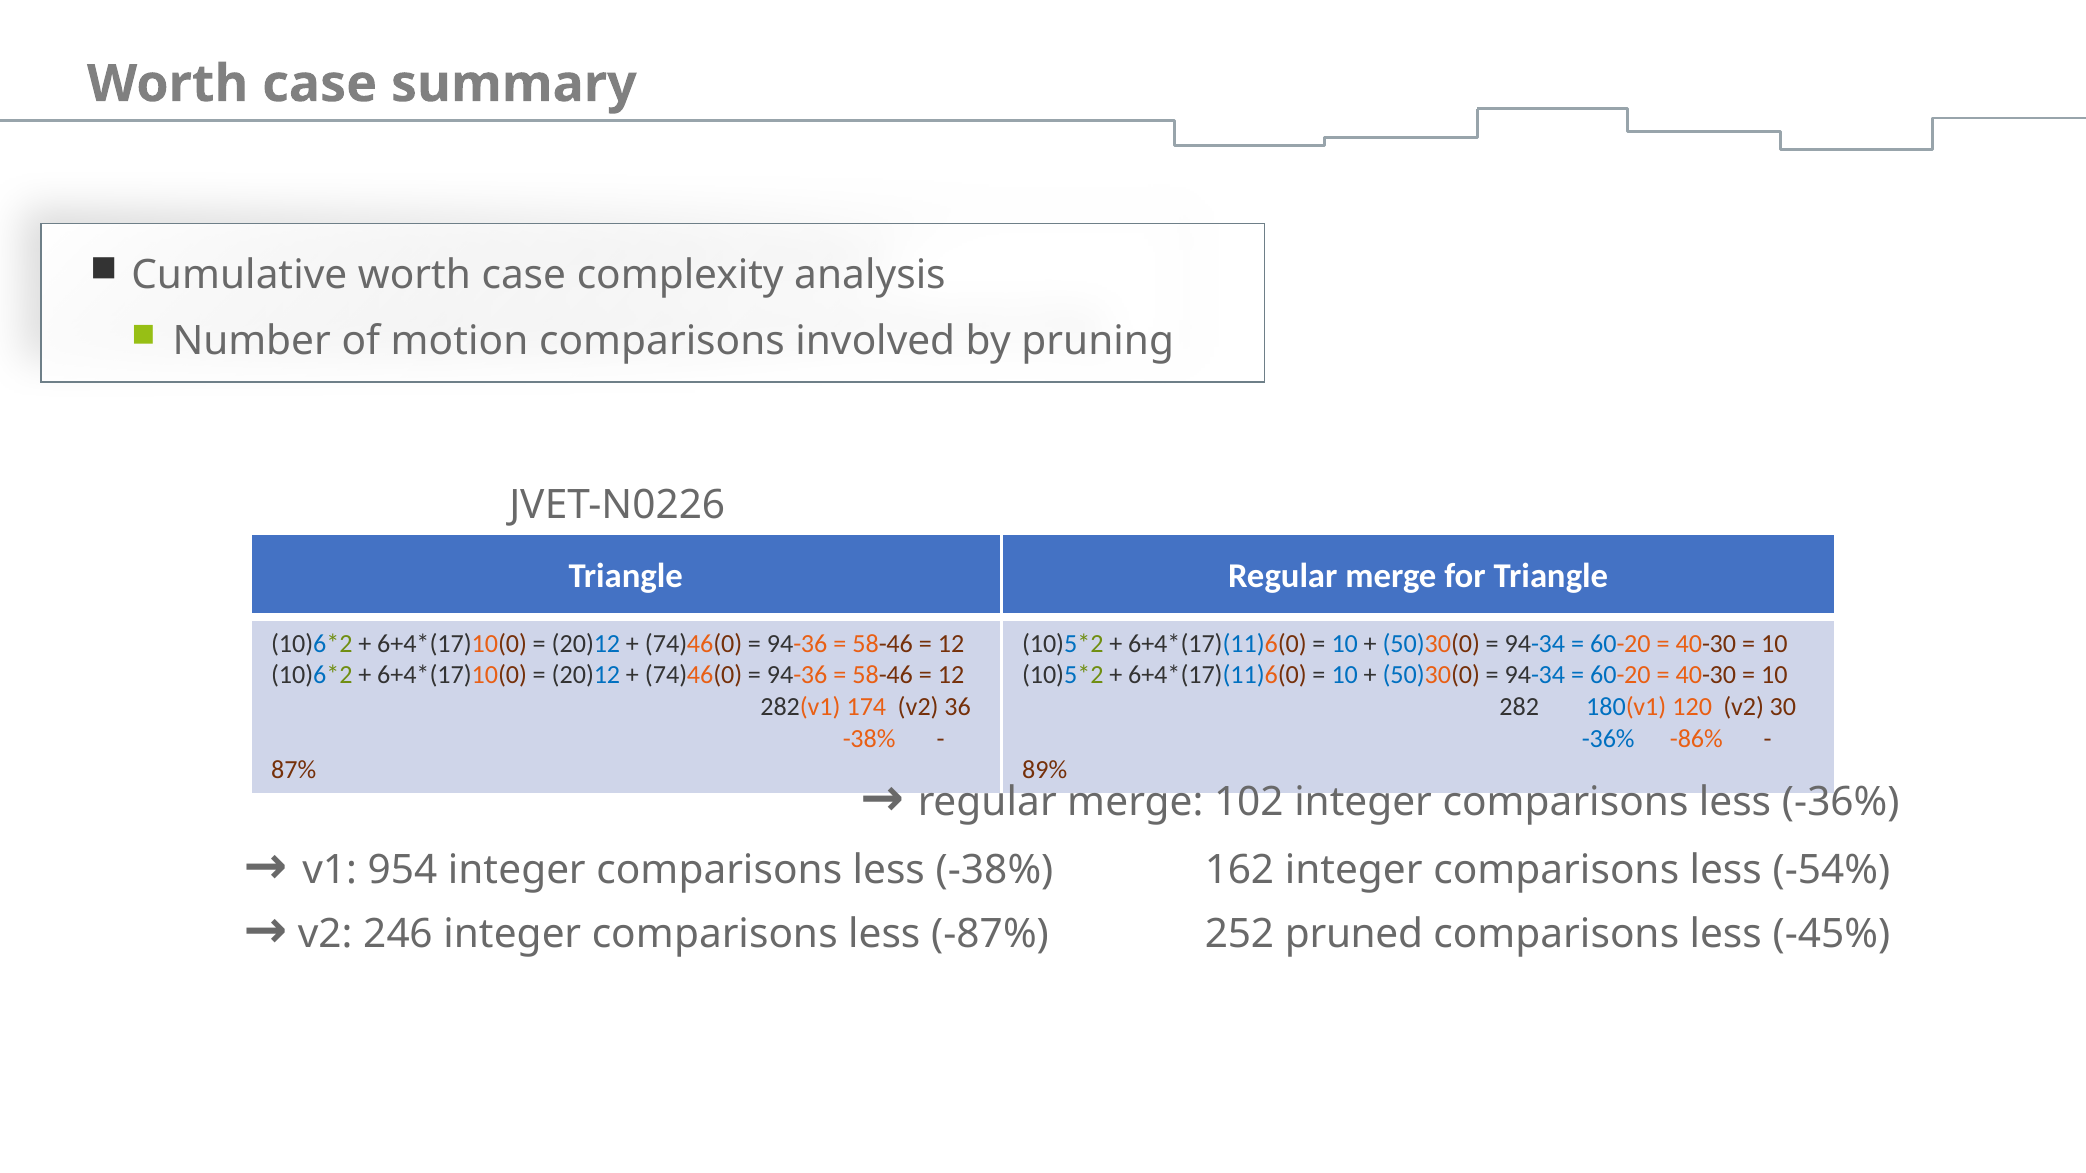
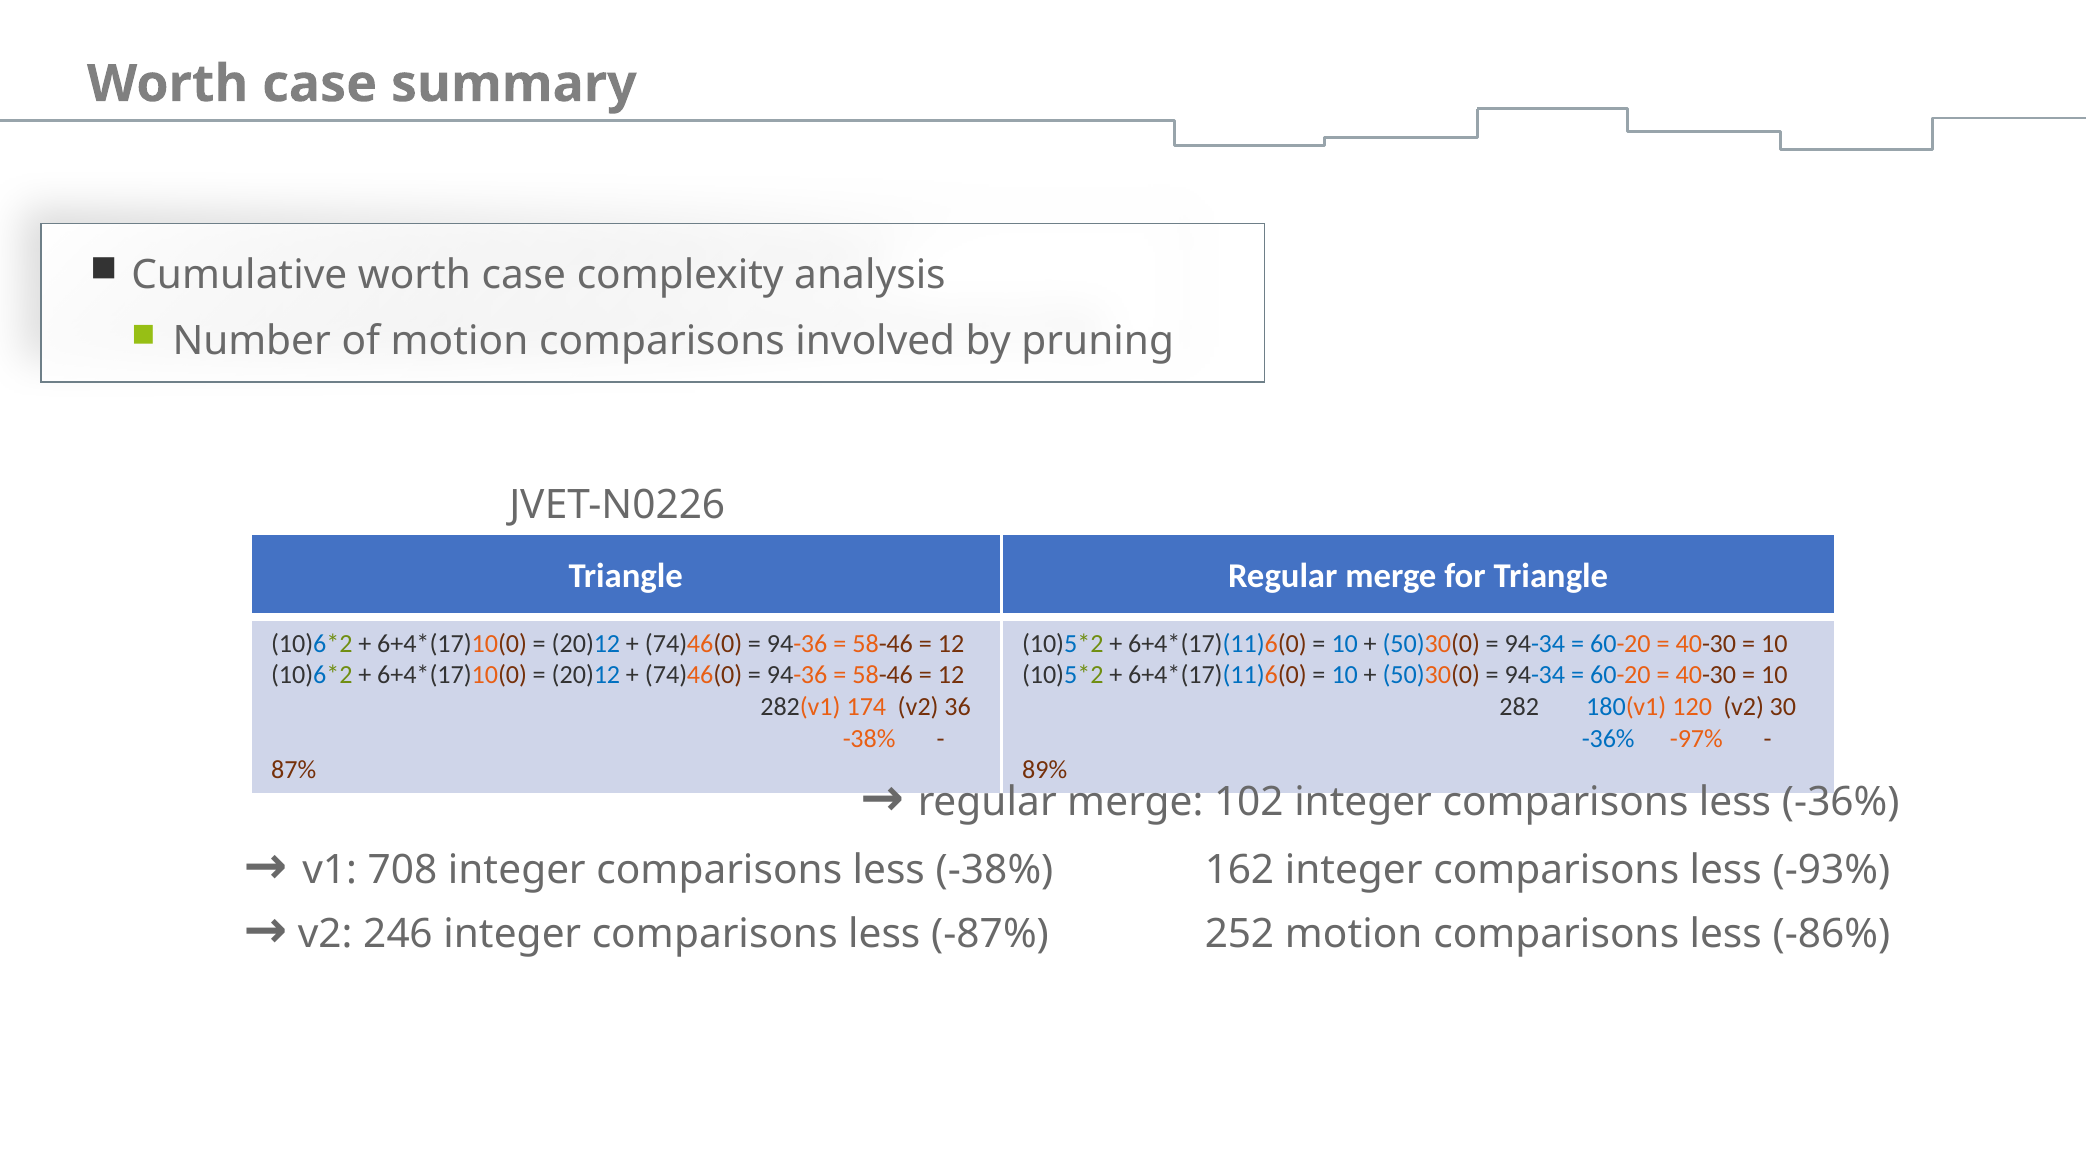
-86%: -86% -> -97%
954: 954 -> 708
-54%: -54% -> -93%
252 pruned: pruned -> motion
-45%: -45% -> -86%
